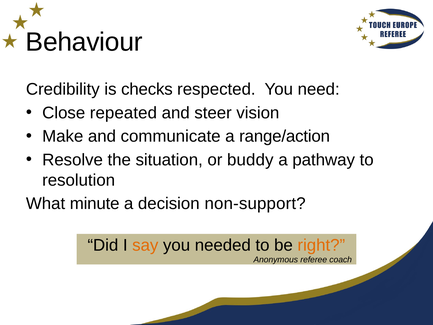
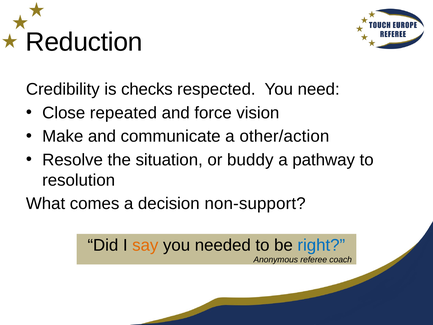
Behaviour: Behaviour -> Reduction
steer: steer -> force
range/action: range/action -> other/action
minute: minute -> comes
right colour: orange -> blue
